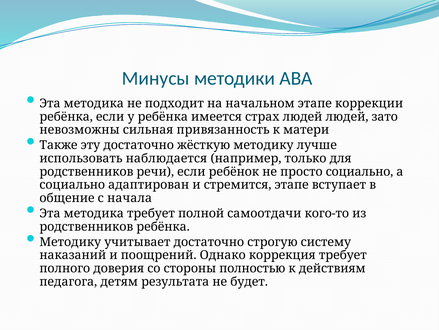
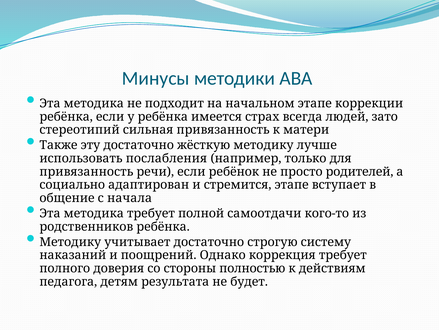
страх людей: людей -> всегда
невозможны: невозможны -> стереотипий
наблюдается: наблюдается -> послабления
родственников at (86, 171): родственников -> привязанность
просто социально: социально -> родителей
